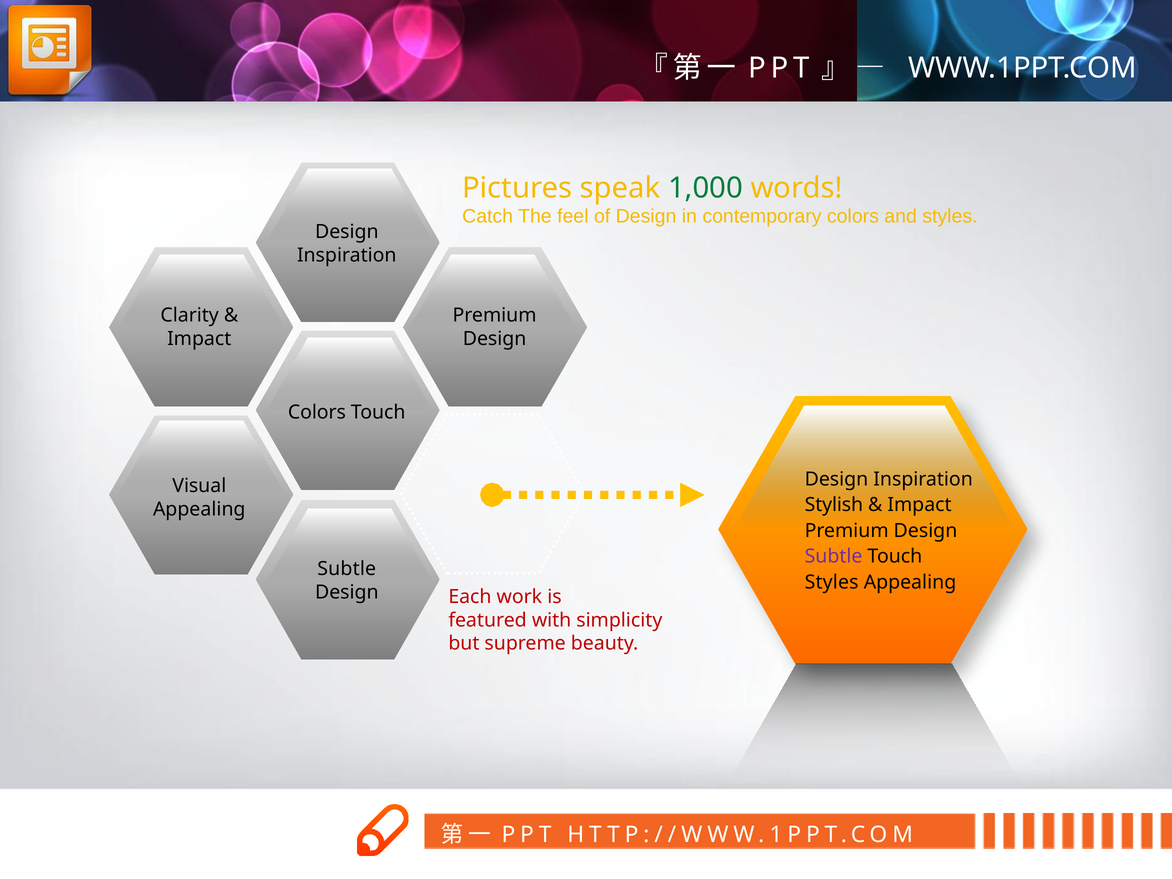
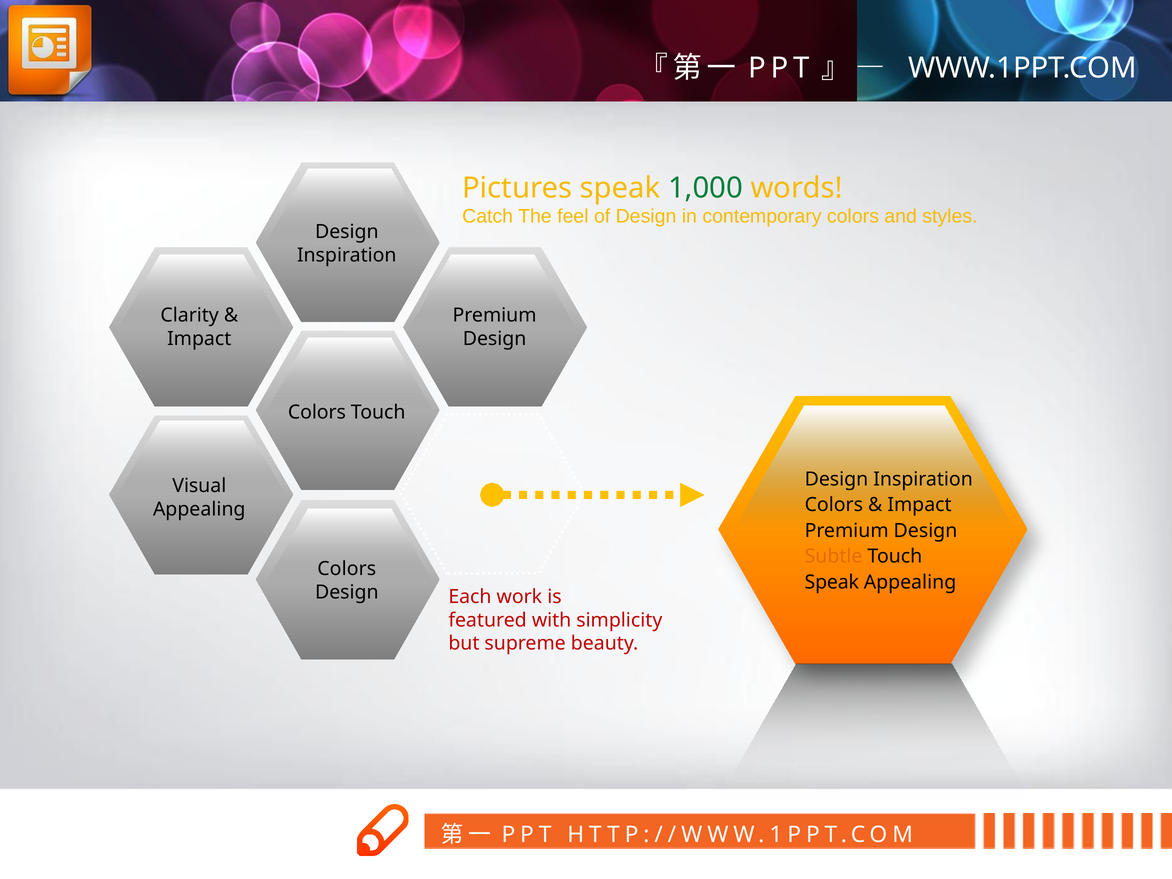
Stylish at (834, 505): Stylish -> Colors
Subtle at (834, 556) colour: purple -> orange
Subtle at (347, 569): Subtle -> Colors
Styles at (832, 582): Styles -> Speak
